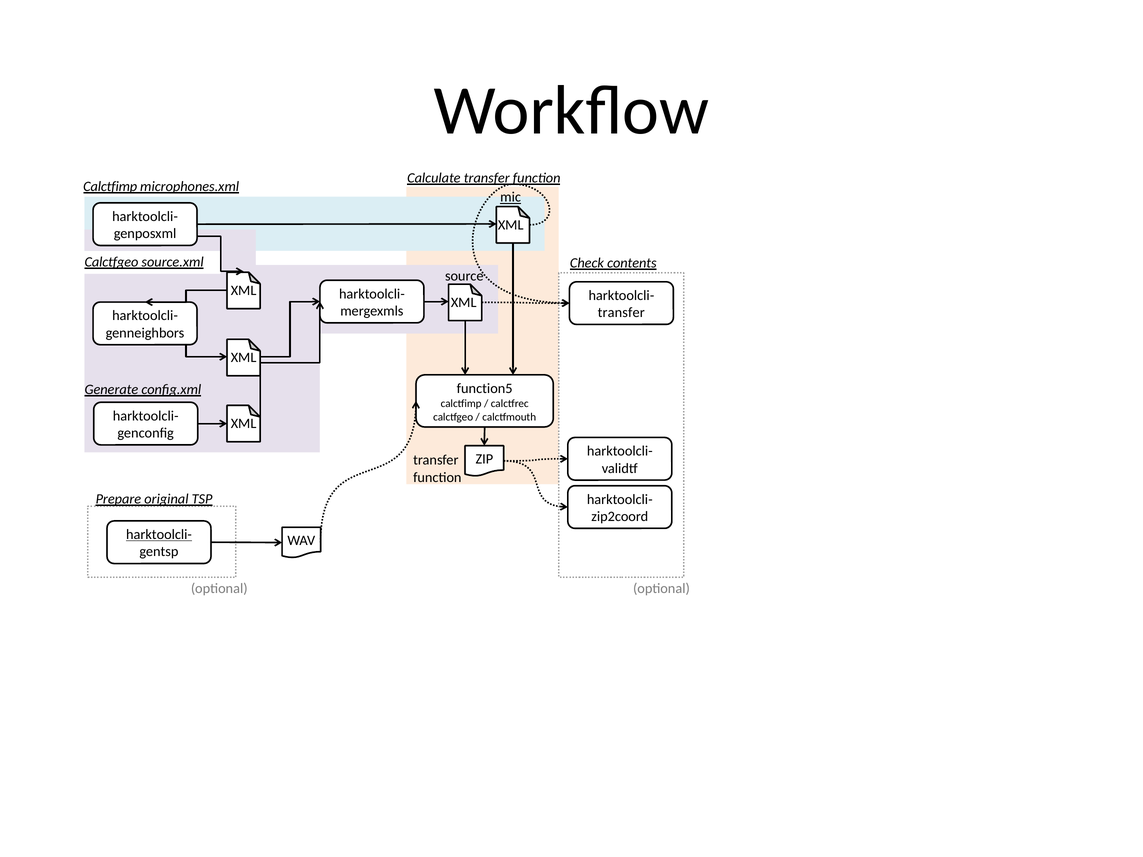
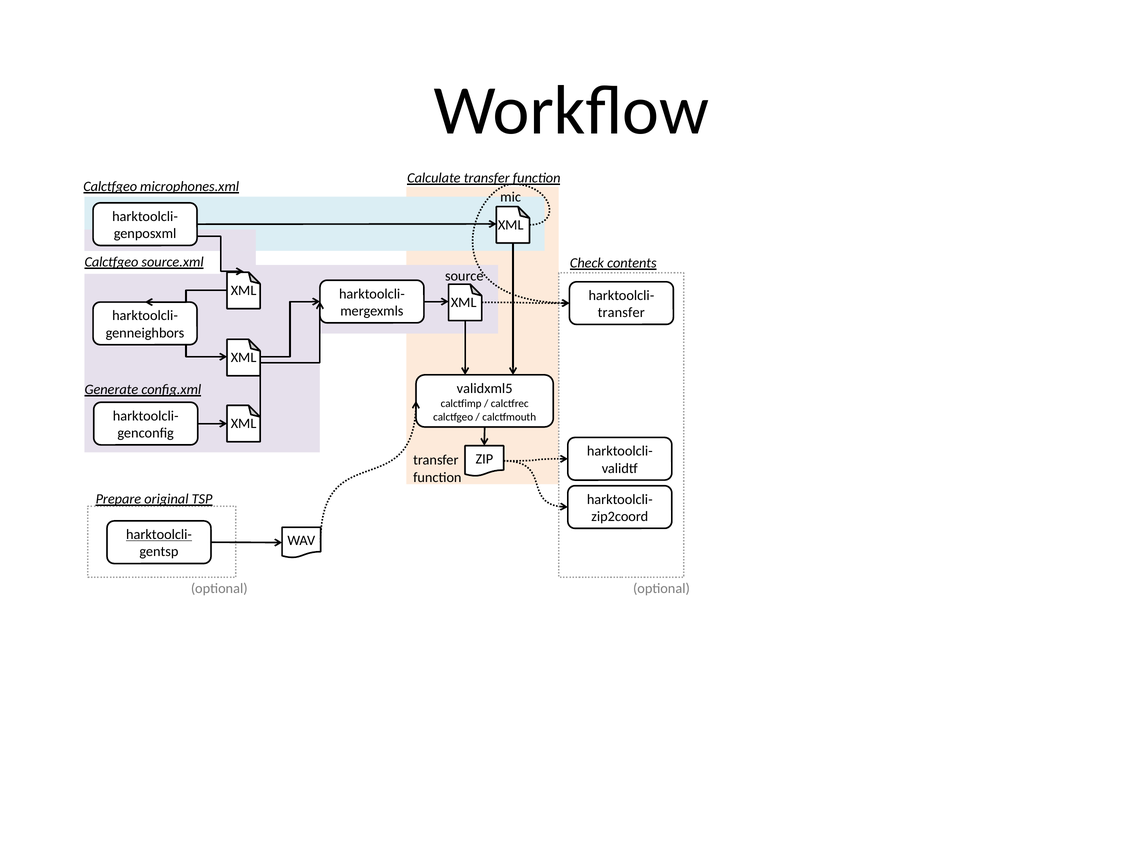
Calctfimp at (110, 187): Calctfimp -> Calctfgeo
mic underline: present -> none
function5: function5 -> validxml5
